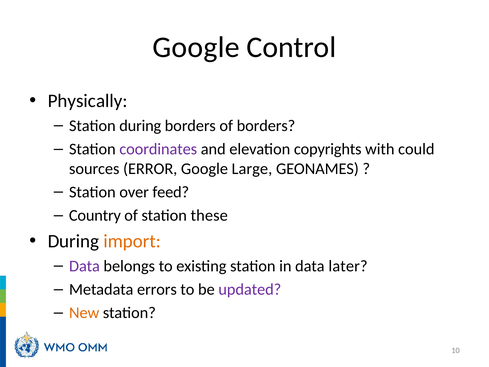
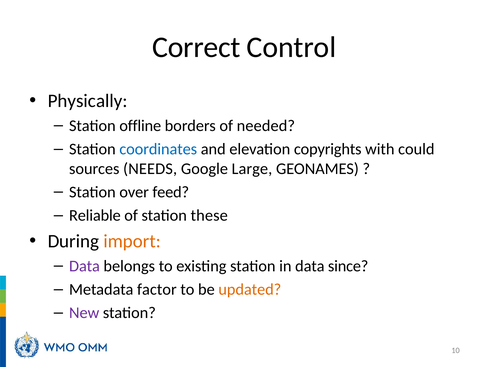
Google at (196, 47): Google -> Correct
Station during: during -> offline
of borders: borders -> needed
coordinates colour: purple -> blue
ERROR: ERROR -> NEEDS
Country: Country -> Reliable
later: later -> since
errors: errors -> factor
updated colour: purple -> orange
New colour: orange -> purple
